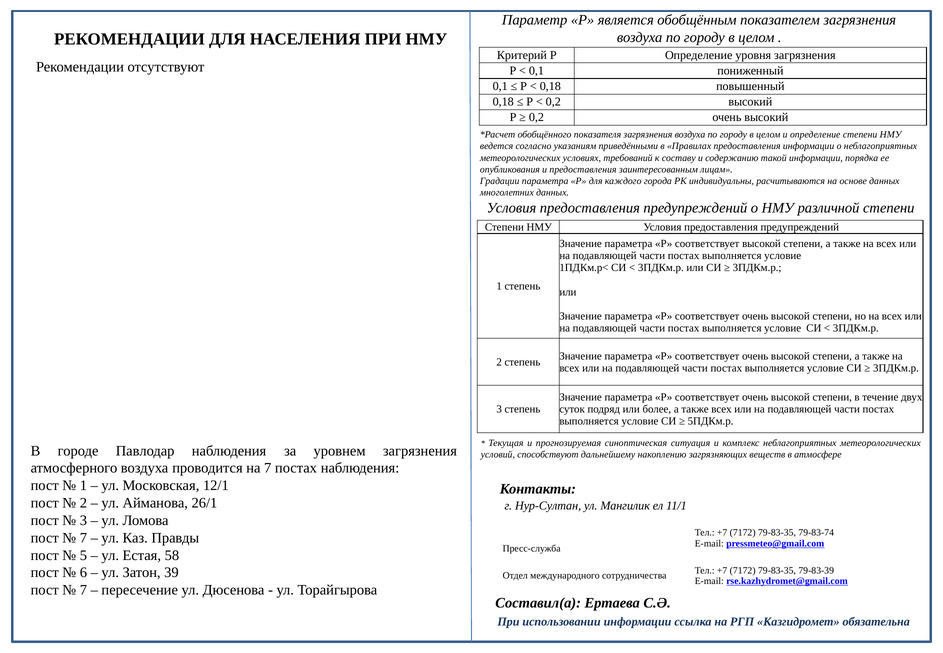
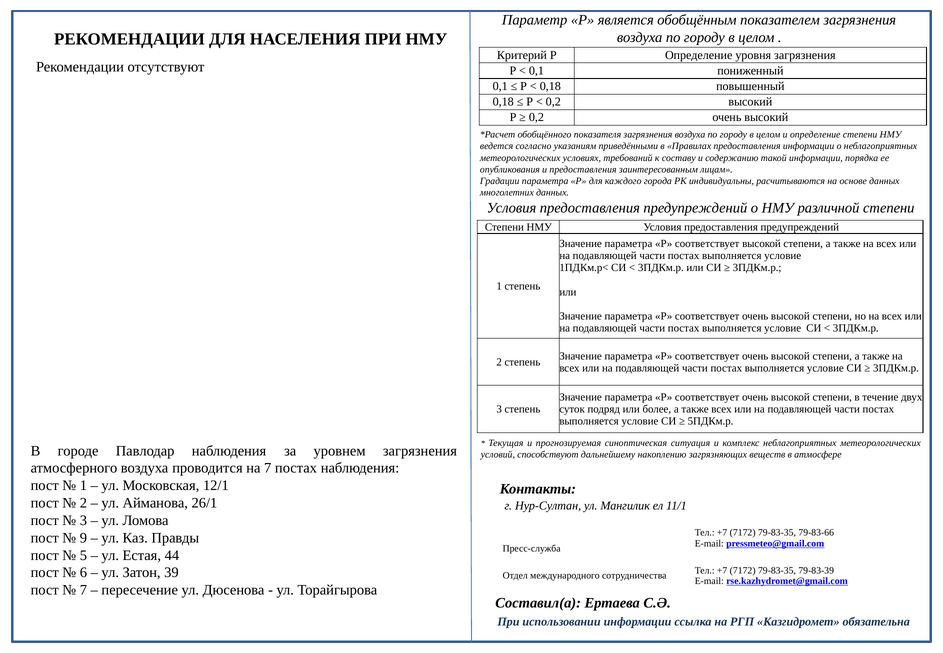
79-83-74: 79-83-74 -> 79-83-66
7 at (83, 538): 7 -> 9
58: 58 -> 44
